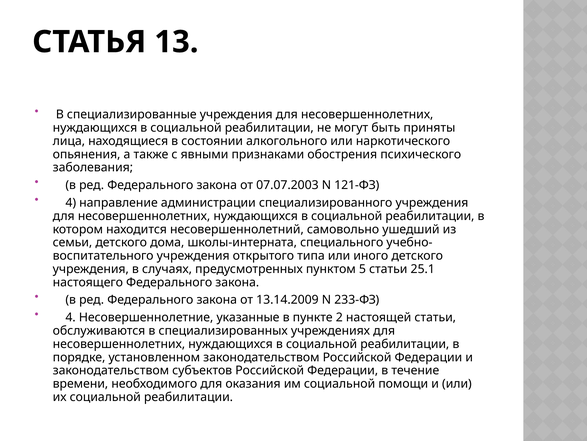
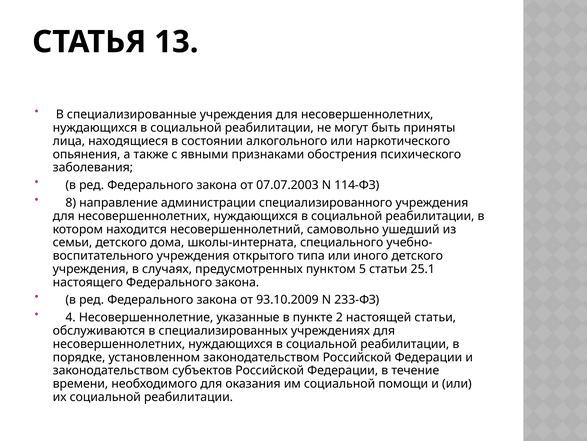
121-ФЗ: 121-ФЗ -> 114-ФЗ
4 at (71, 203): 4 -> 8
13.14.2009: 13.14.2009 -> 93.10.2009
